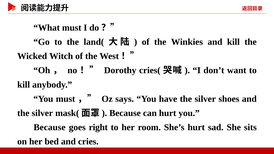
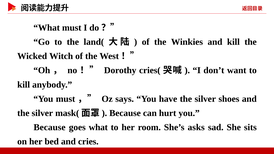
goes right: right -> what
She’s hurt: hurt -> asks
